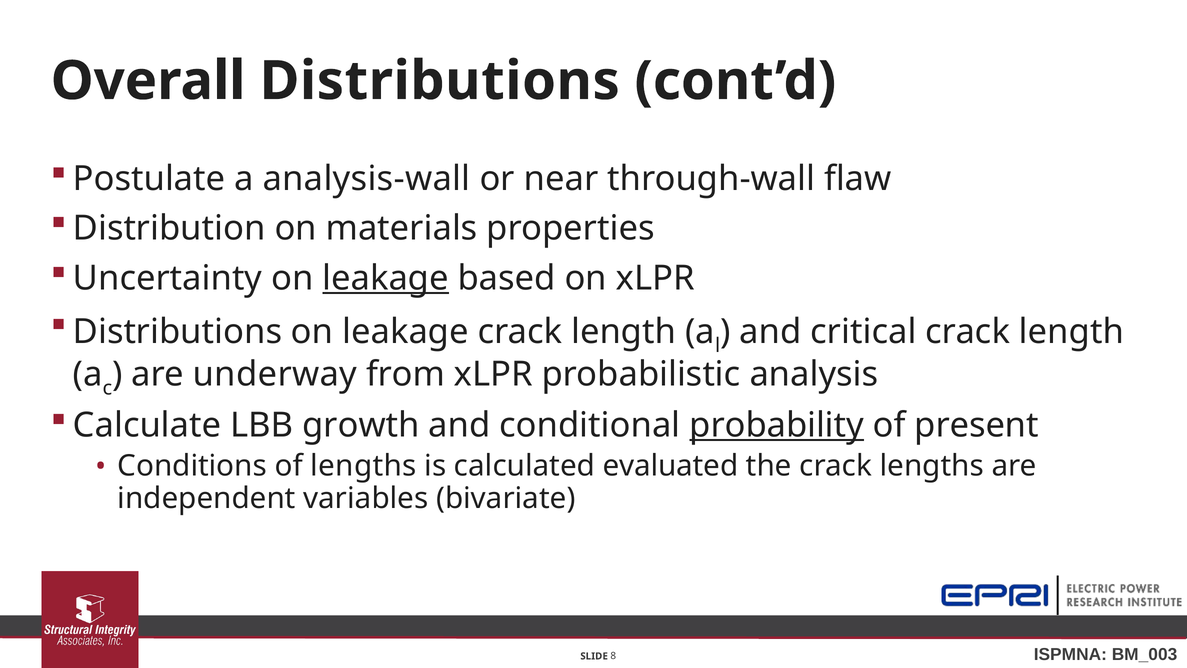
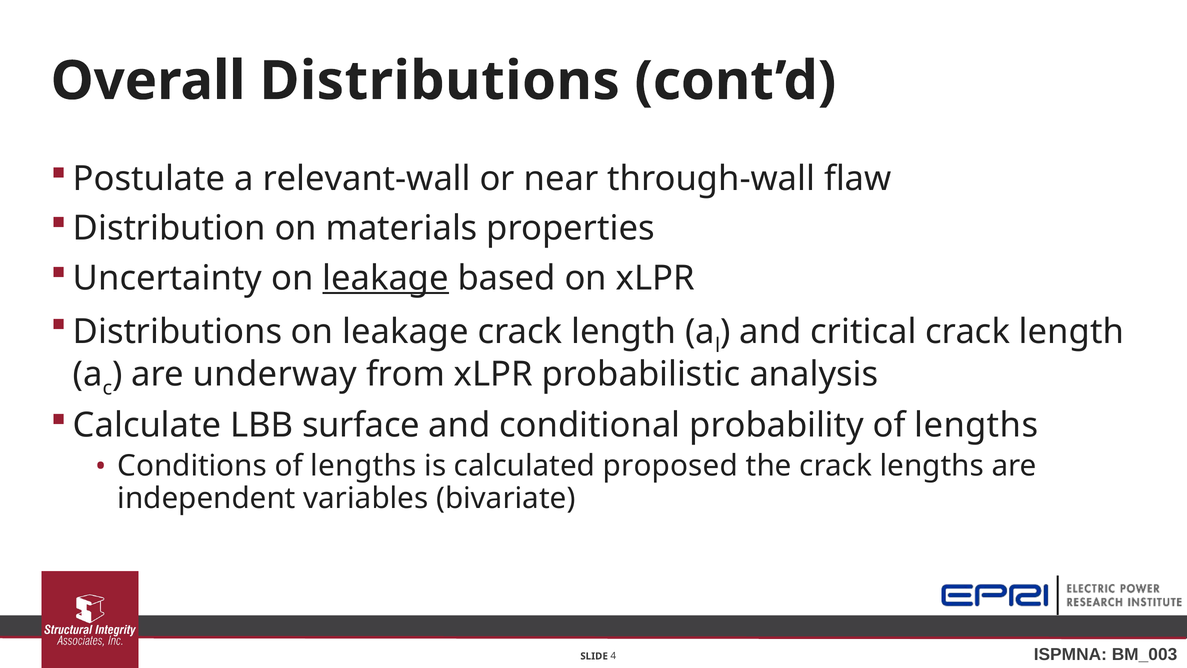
analysis-wall: analysis-wall -> relevant-wall
growth: growth -> surface
probability underline: present -> none
present at (977, 425): present -> lengths
evaluated: evaluated -> proposed
8: 8 -> 4
